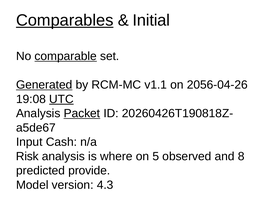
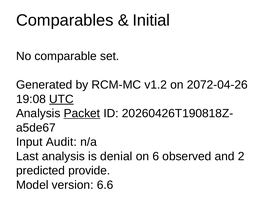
Comparables underline: present -> none
comparable underline: present -> none
Generated underline: present -> none
v1.1: v1.1 -> v1.2
2056-04-26: 2056-04-26 -> 2072-04-26
Cash: Cash -> Audit
Risk: Risk -> Last
where: where -> denial
5: 5 -> 6
8: 8 -> 2
4.3: 4.3 -> 6.6
